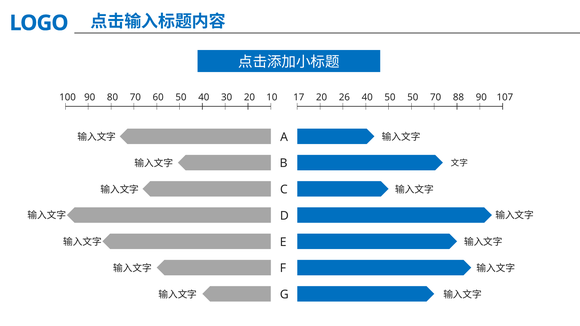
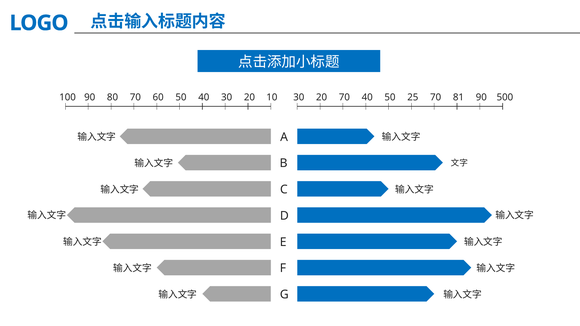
100 17: 17 -> 30
20 26: 26 -> 70
50 50: 50 -> 25
88: 88 -> 81
107: 107 -> 500
